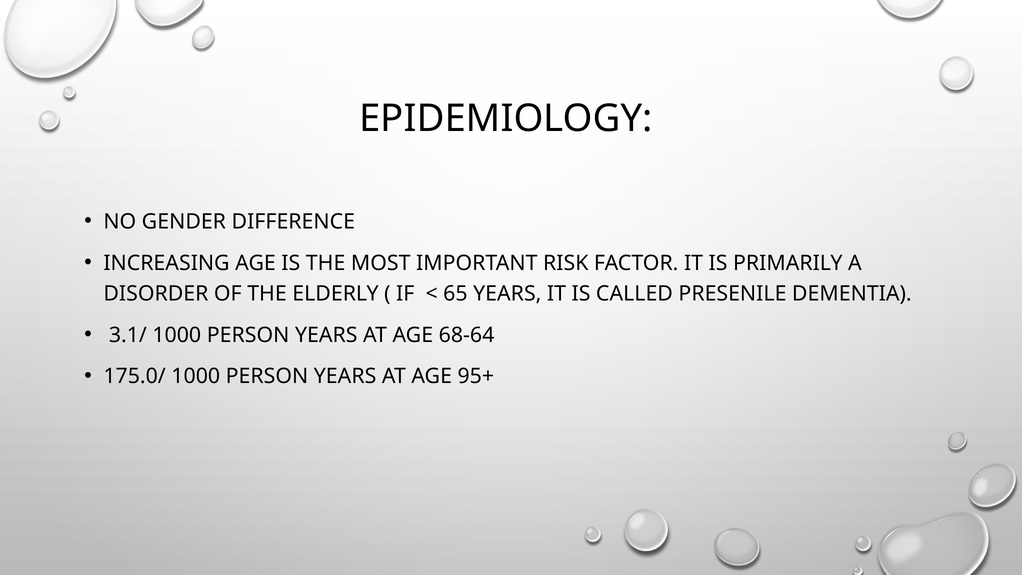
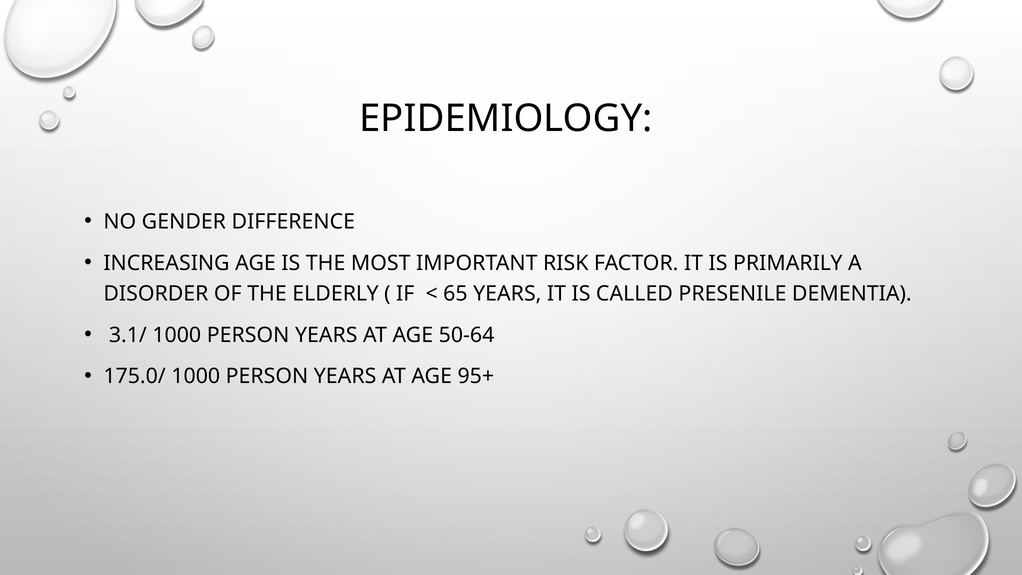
68-64: 68-64 -> 50-64
